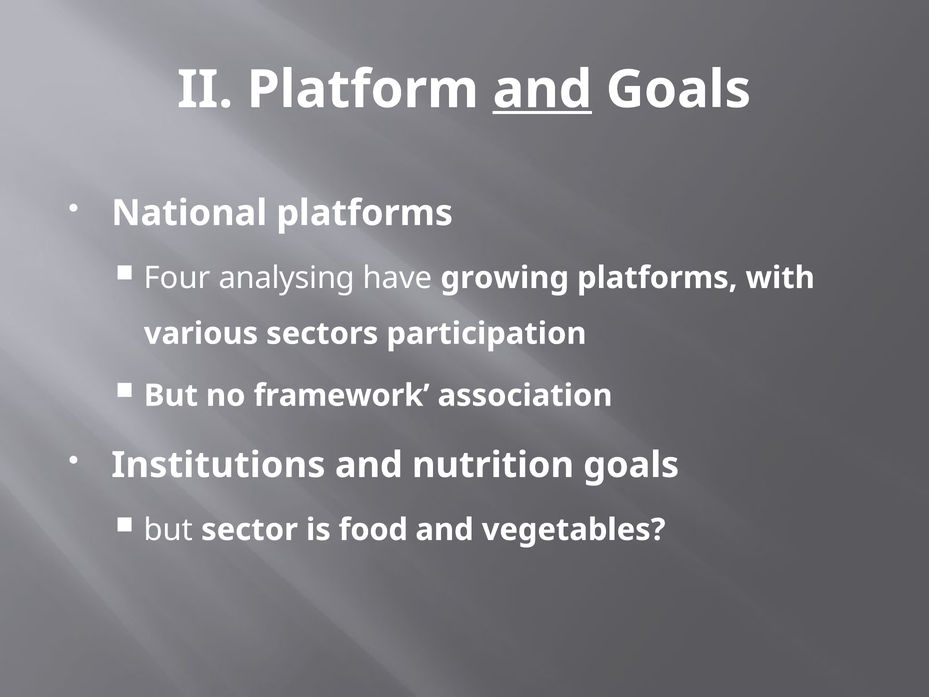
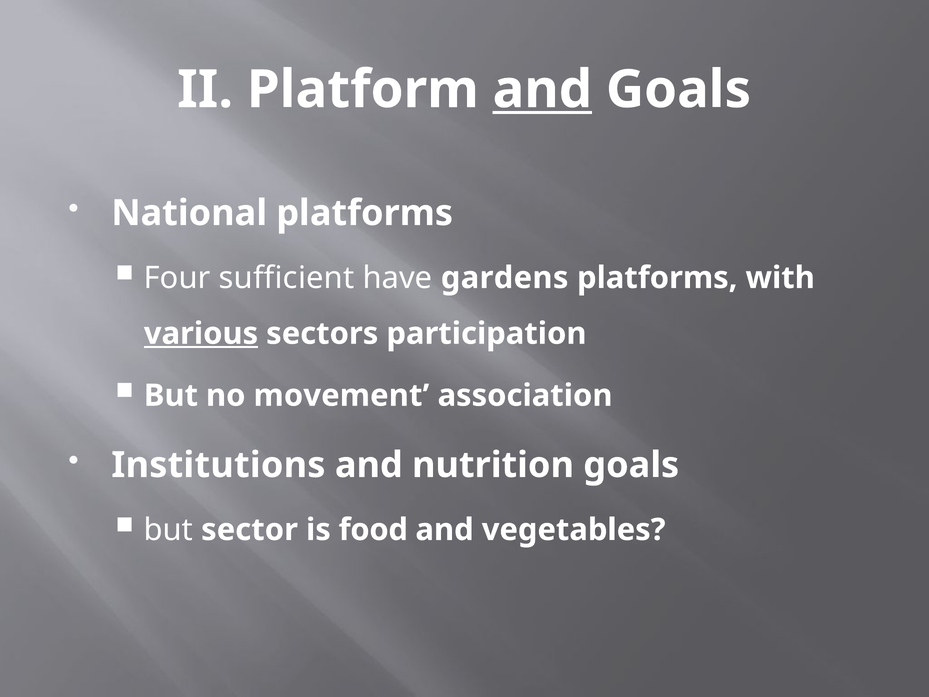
analysing: analysing -> sufficient
growing: growing -> gardens
various underline: none -> present
framework: framework -> movement
